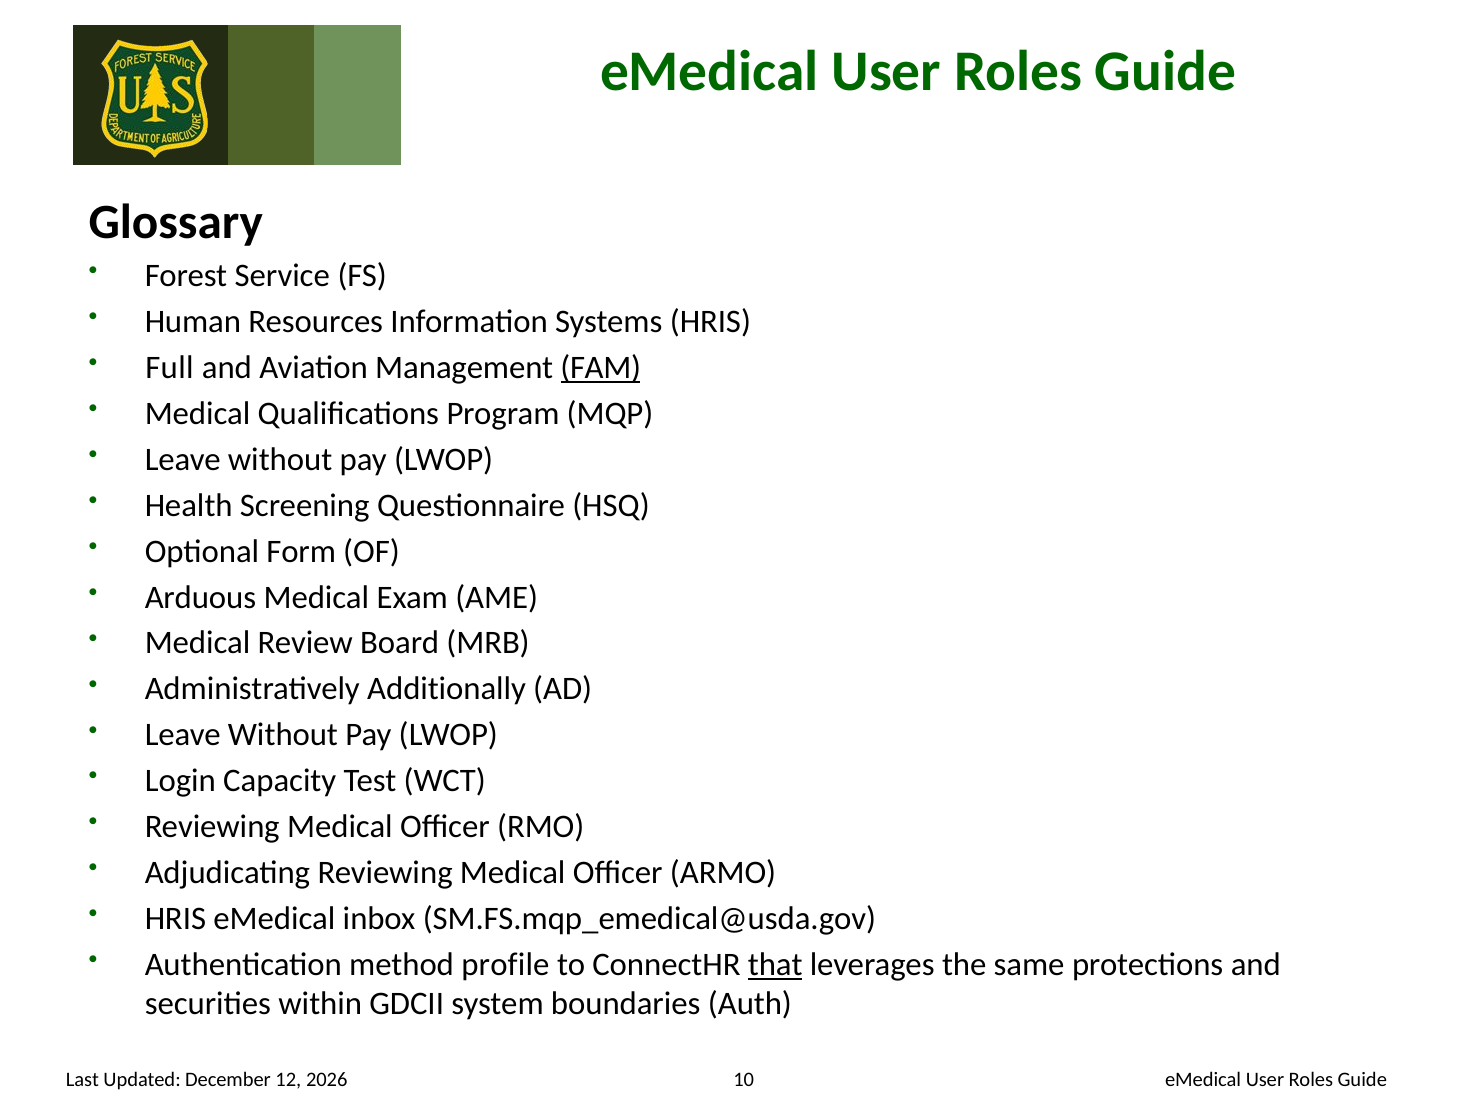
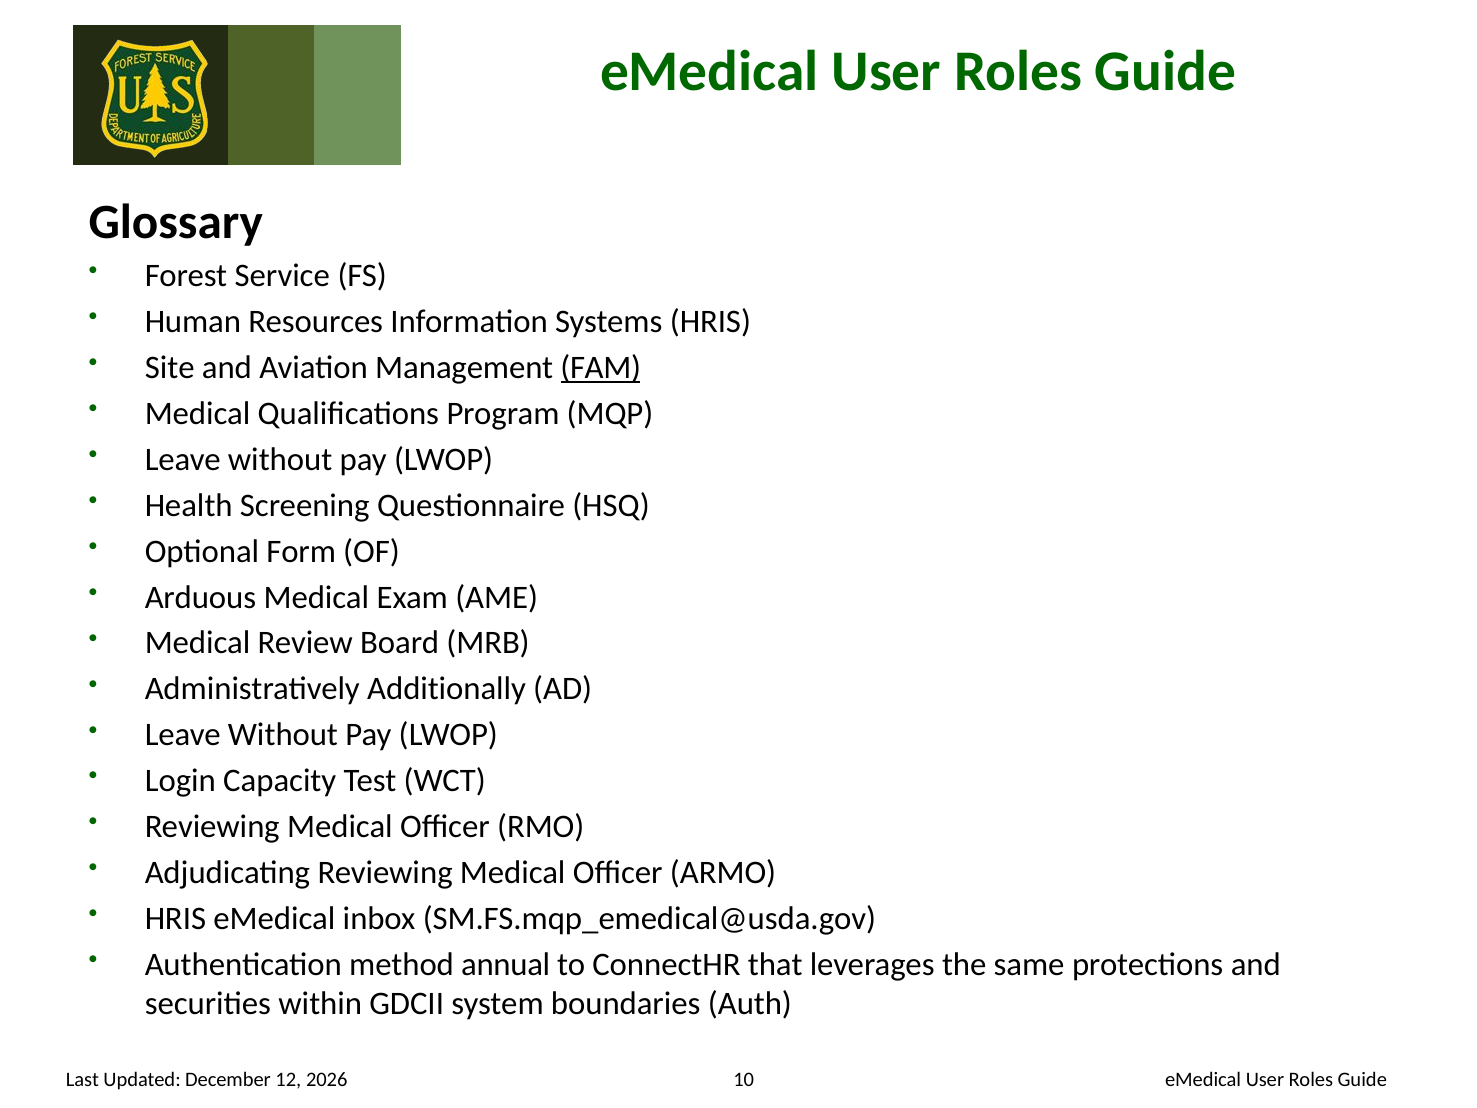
Full: Full -> Site
profile: profile -> annual
that underline: present -> none
